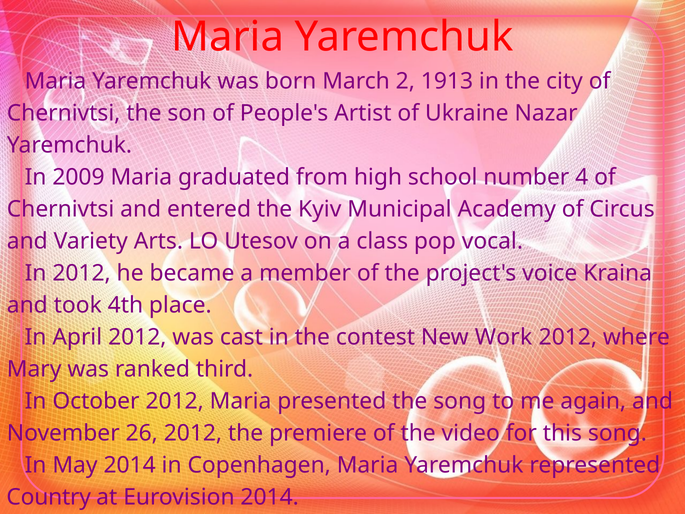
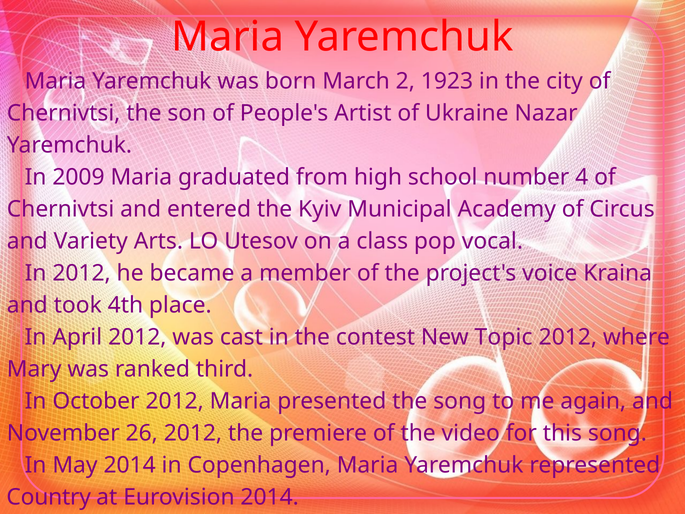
1913: 1913 -> 1923
Work: Work -> Topic
